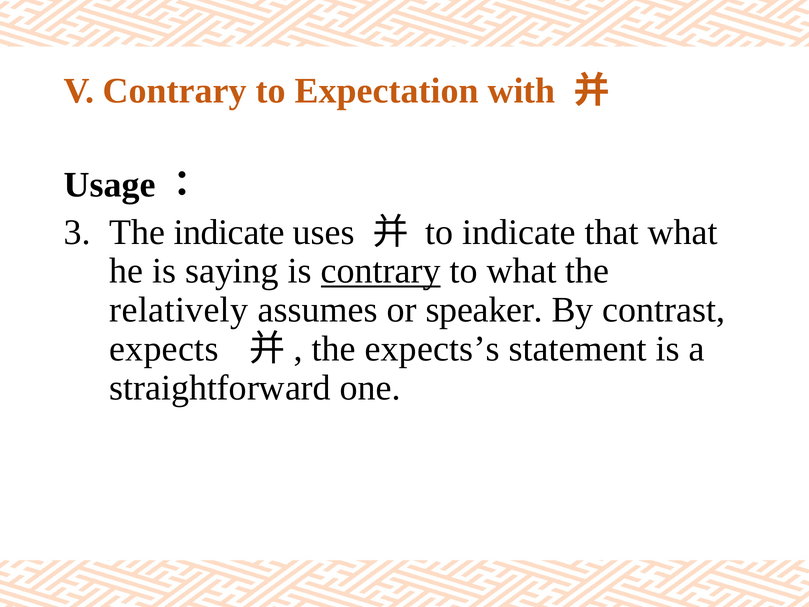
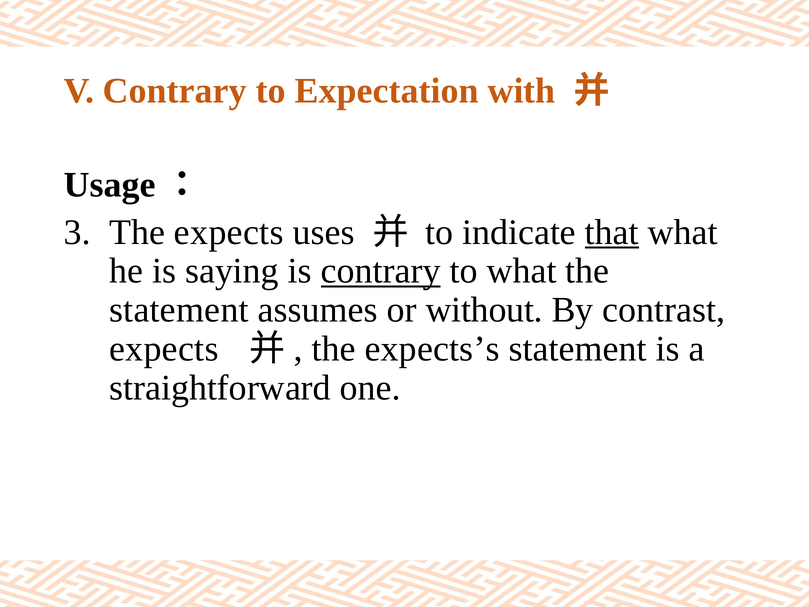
The indicate: indicate -> expects
that underline: none -> present
relatively at (179, 310): relatively -> statement
speaker: speaker -> without
